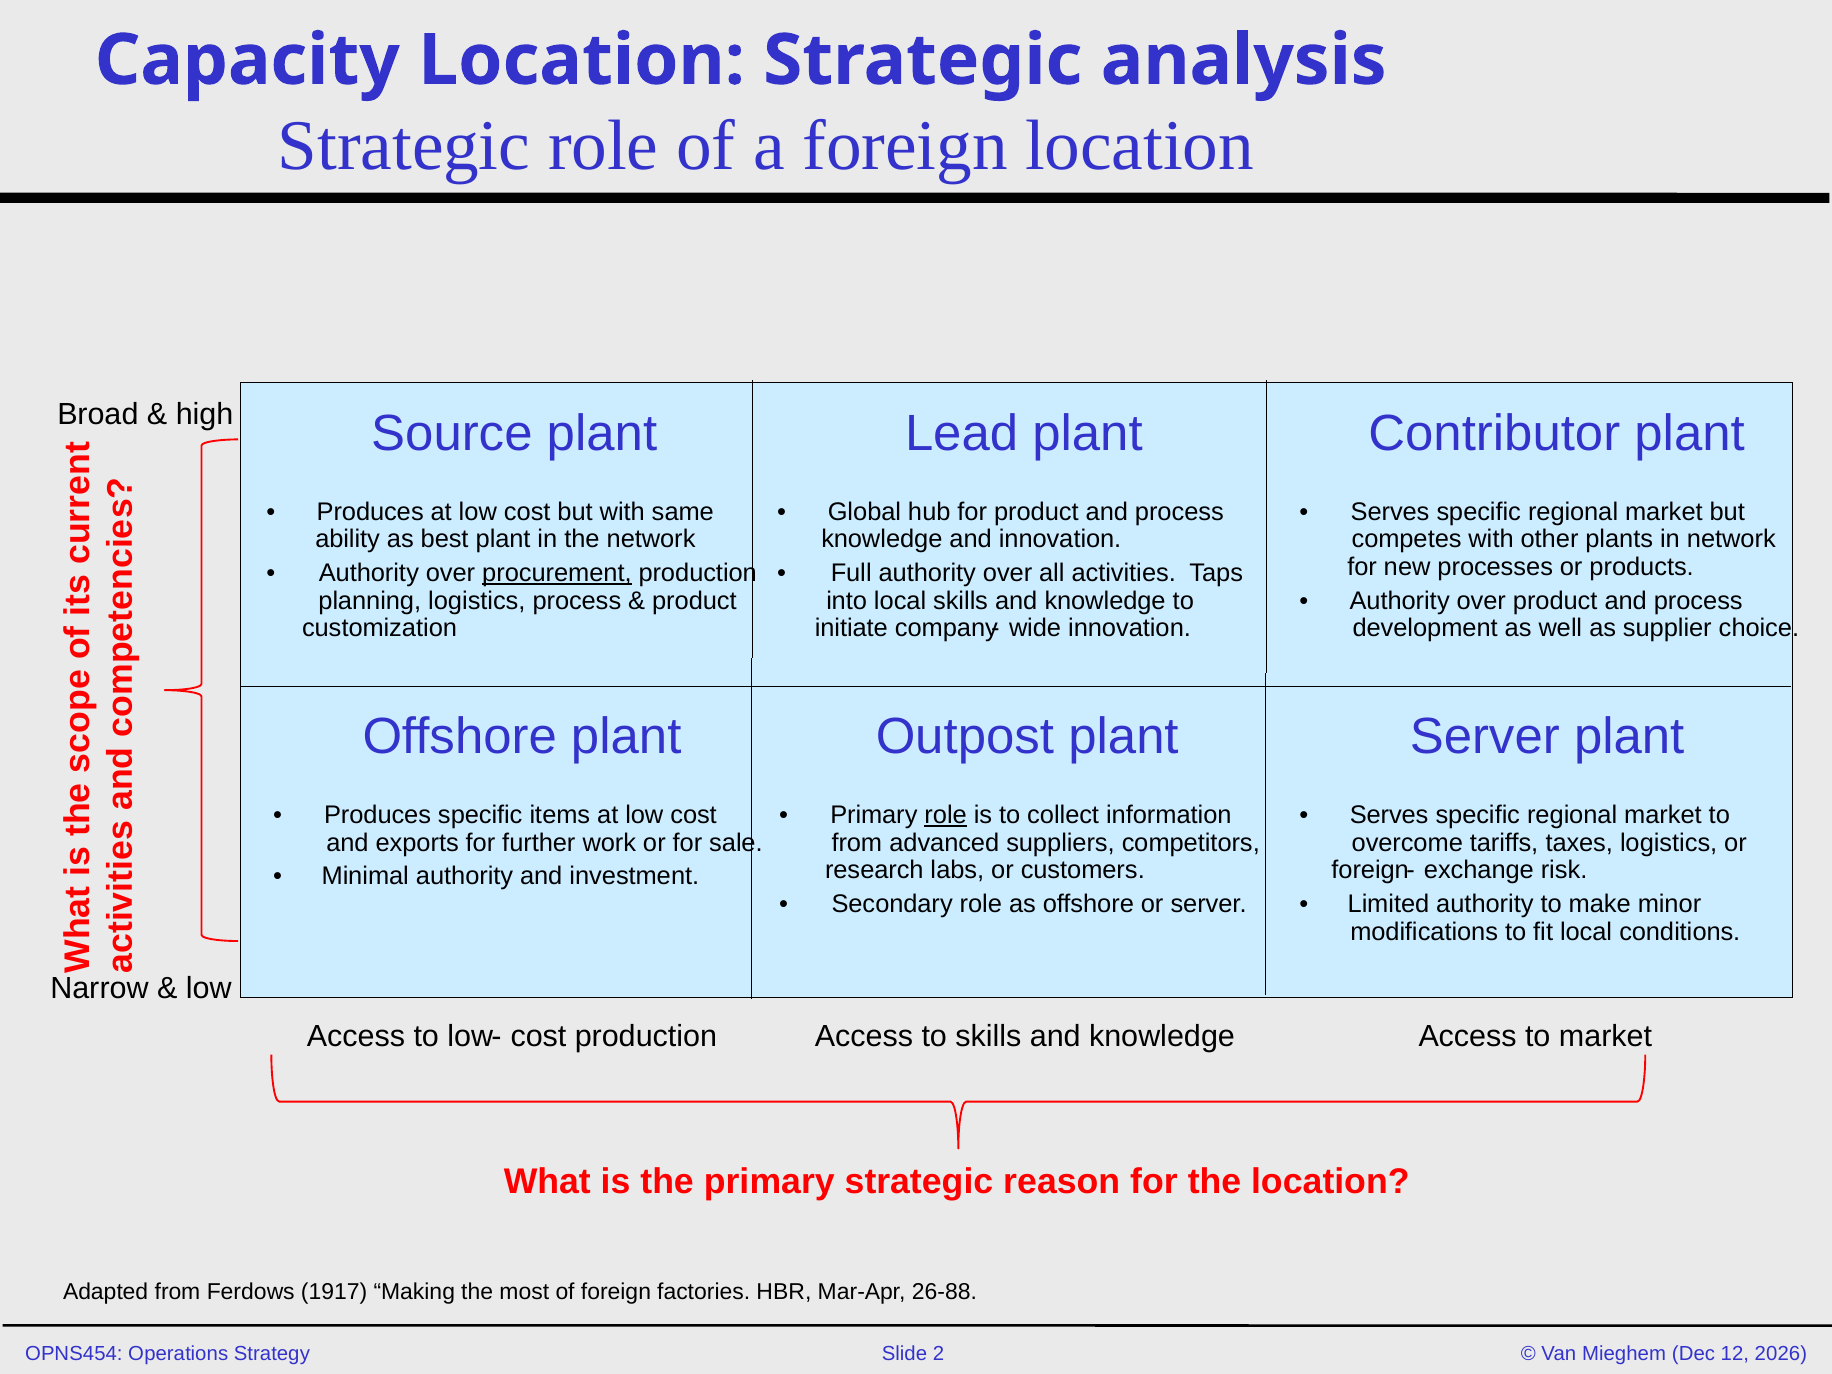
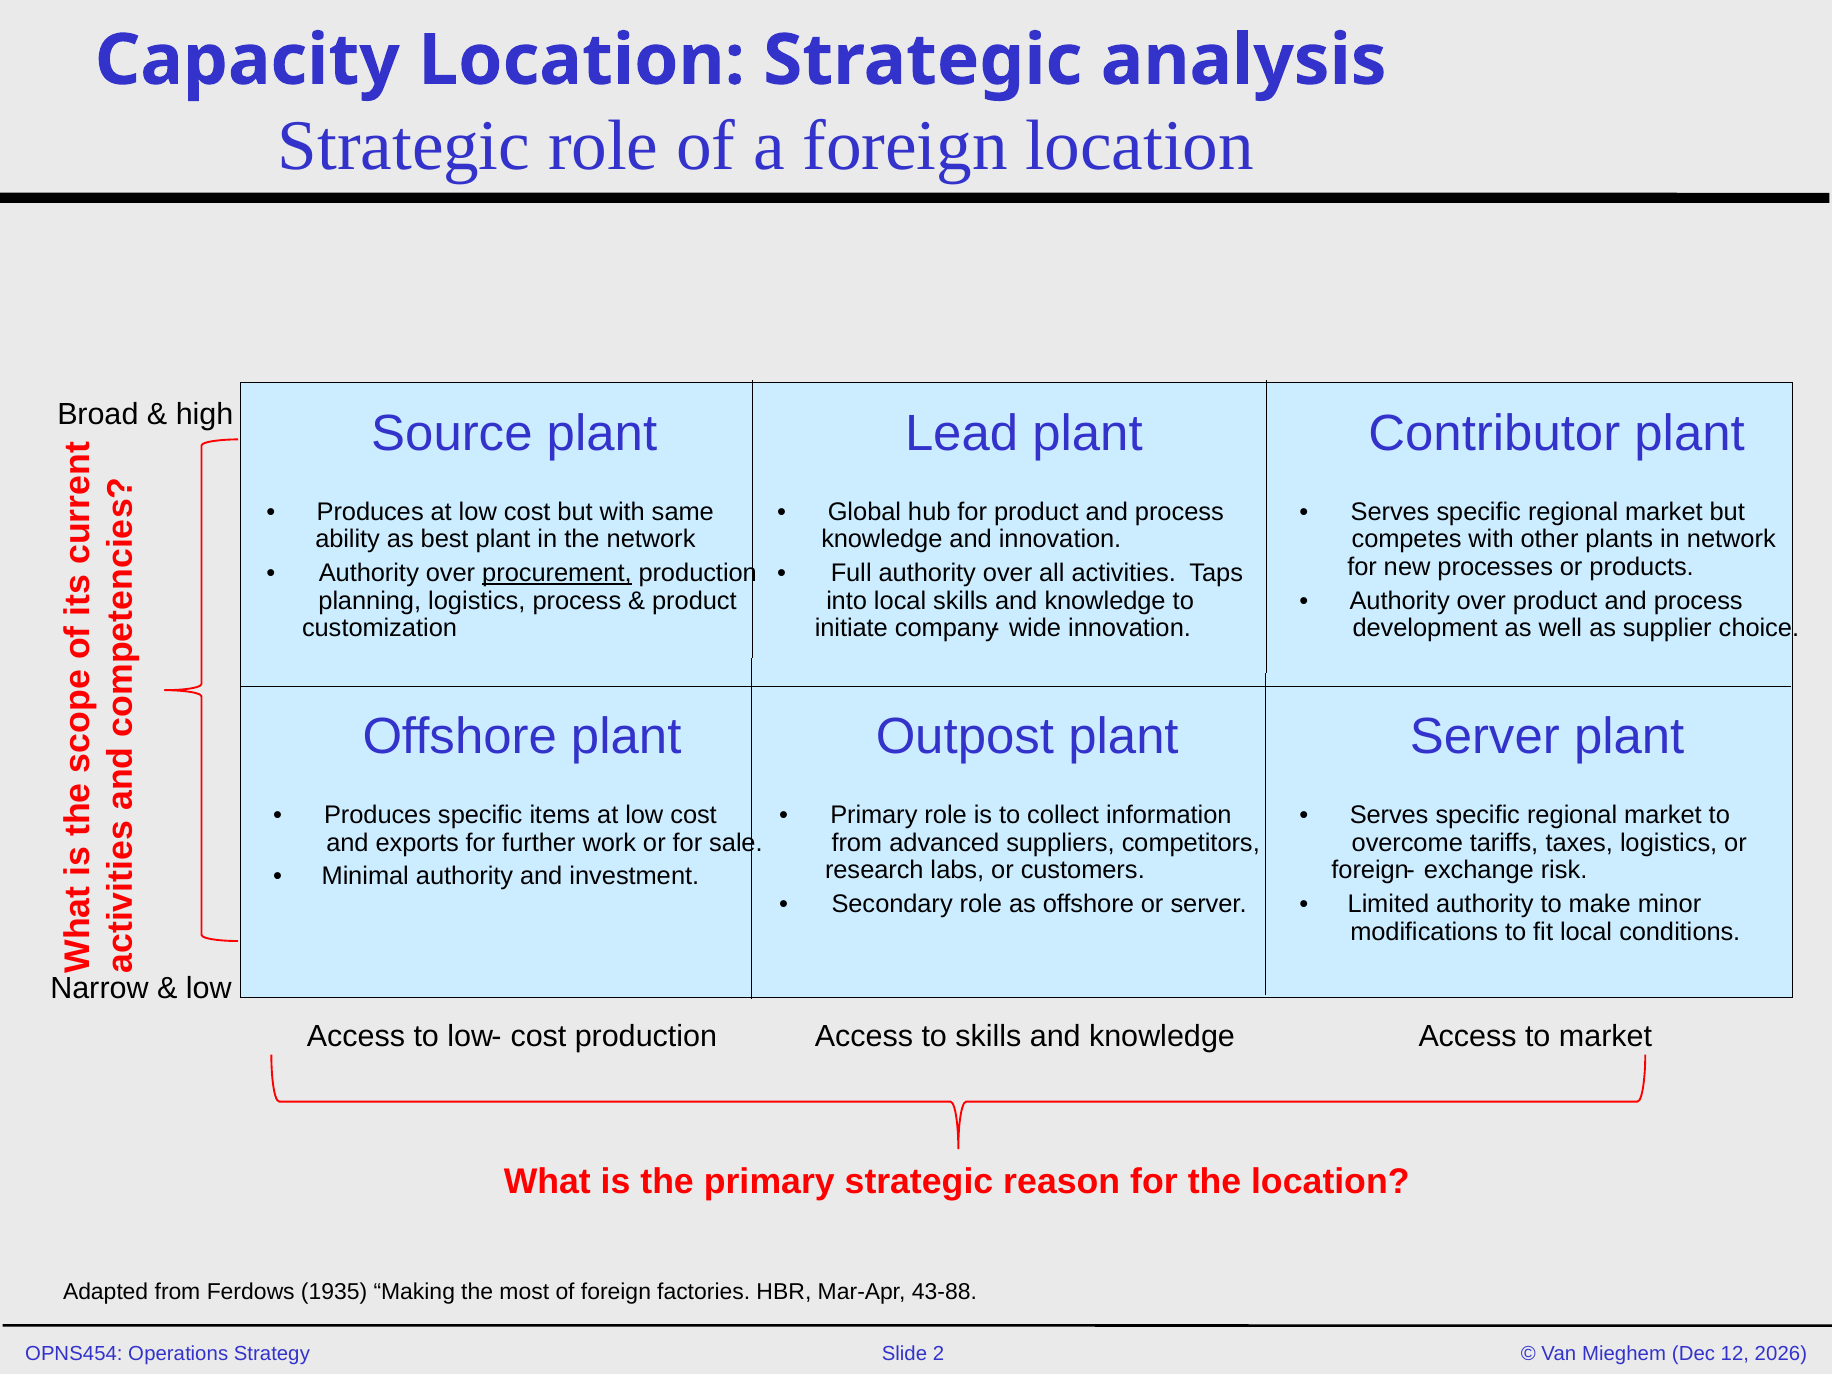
role at (946, 815) underline: present -> none
1917: 1917 -> 1935
26-88: 26-88 -> 43-88
